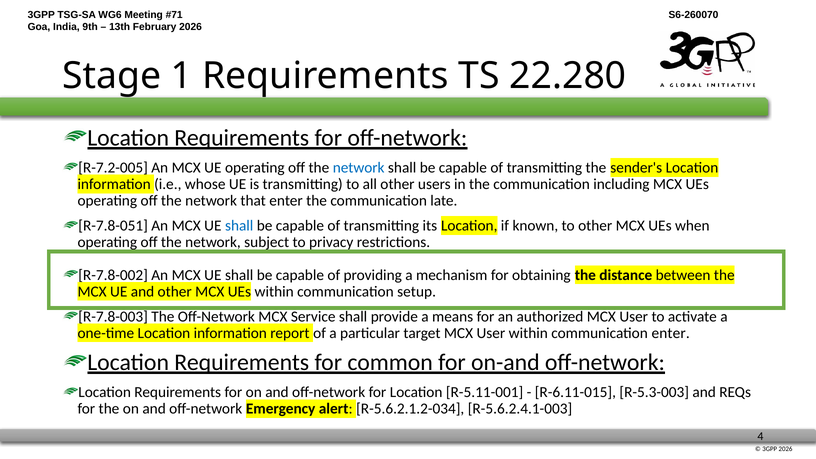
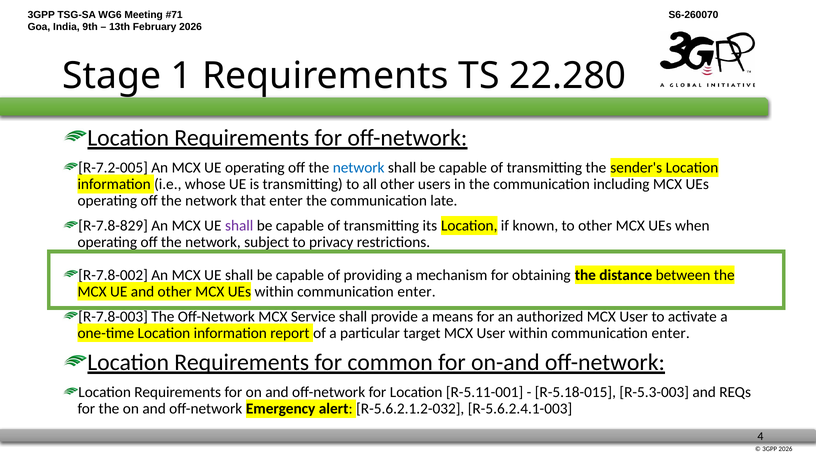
R-7.8-051: R-7.8-051 -> R-7.8-829
shall at (239, 226) colour: blue -> purple
UEs within communication setup: setup -> enter
R-6.11-015: R-6.11-015 -> R-5.18-015
R-5.6.2.1.2-034: R-5.6.2.1.2-034 -> R-5.6.2.1.2-032
